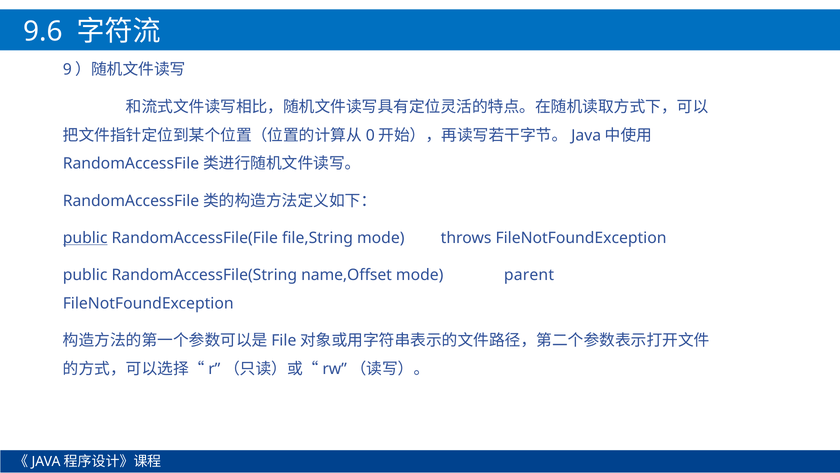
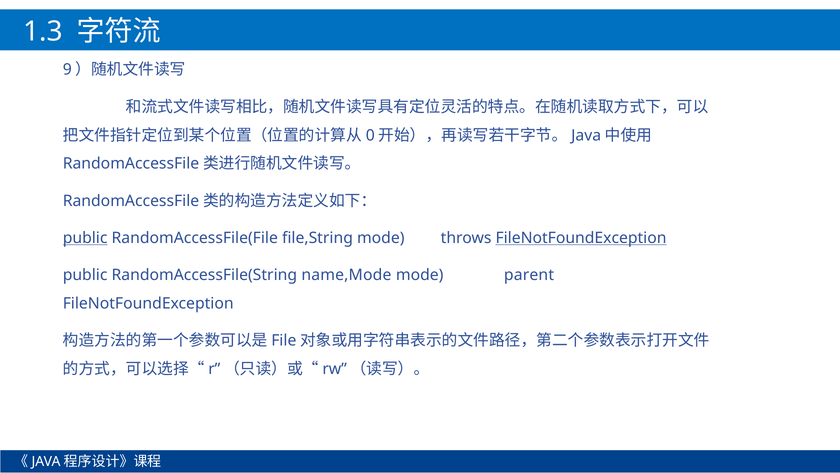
9.6: 9.6 -> 1.3
FileNotFoundException at (581, 238) underline: none -> present
name,Offset: name,Offset -> name,Mode
